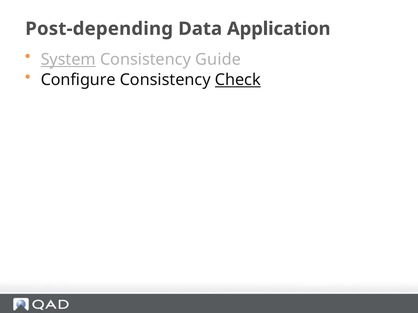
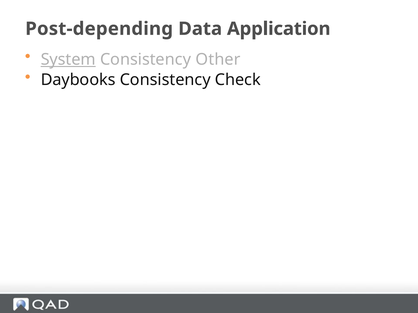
Guide: Guide -> Other
Configure: Configure -> Daybooks
Check underline: present -> none
